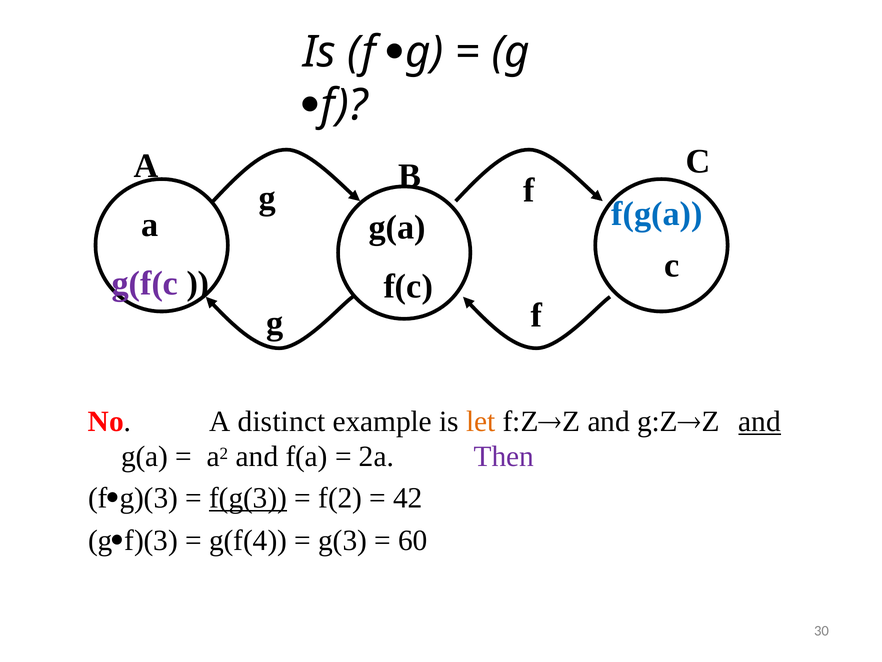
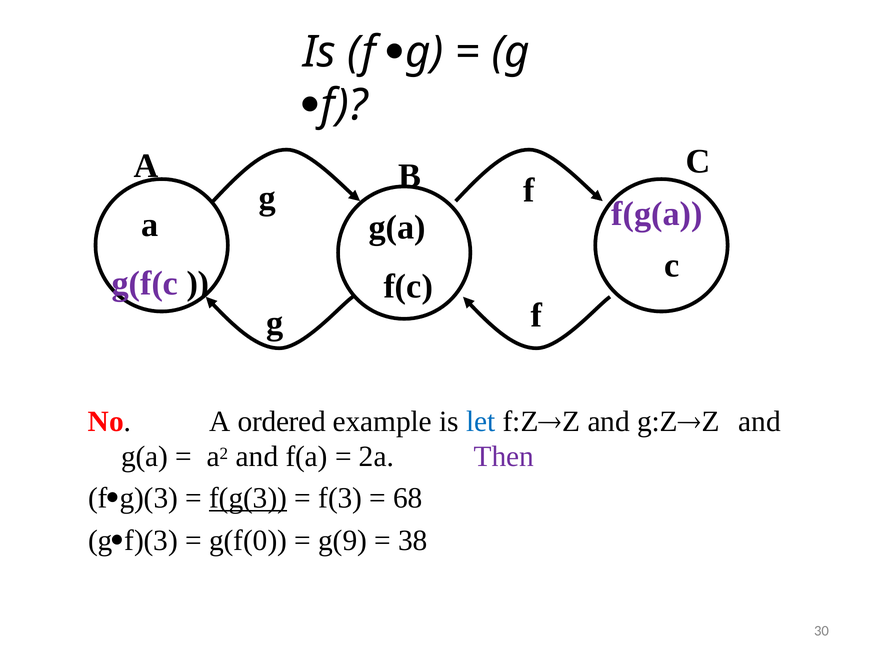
f(g(a colour: blue -> purple
distinct: distinct -> ordered
let colour: orange -> blue
and at (760, 421) underline: present -> none
f(2: f(2 -> f(3
42: 42 -> 68
g(f(4: g(f(4 -> g(f(0
g(3: g(3 -> g(9
60: 60 -> 38
